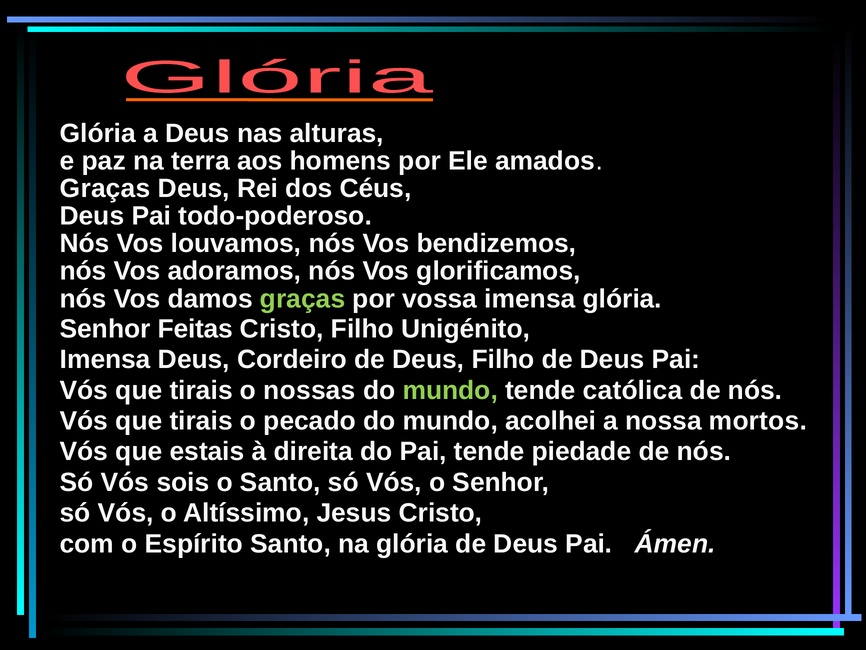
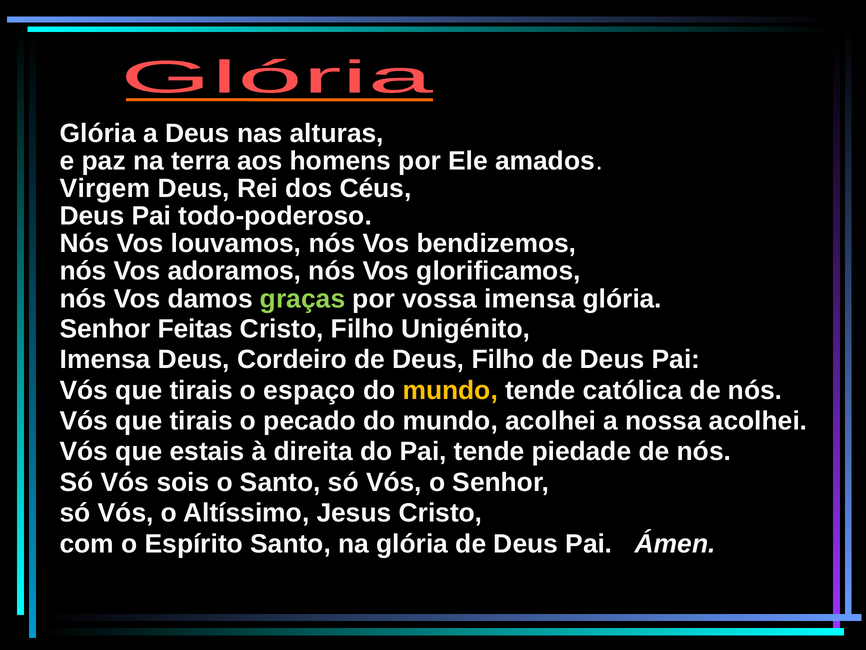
Graças at (105, 189): Graças -> Virgem
nossas: nossas -> espaço
mundo at (450, 390) colour: light green -> yellow
nossa mortos: mortos -> acolhei
